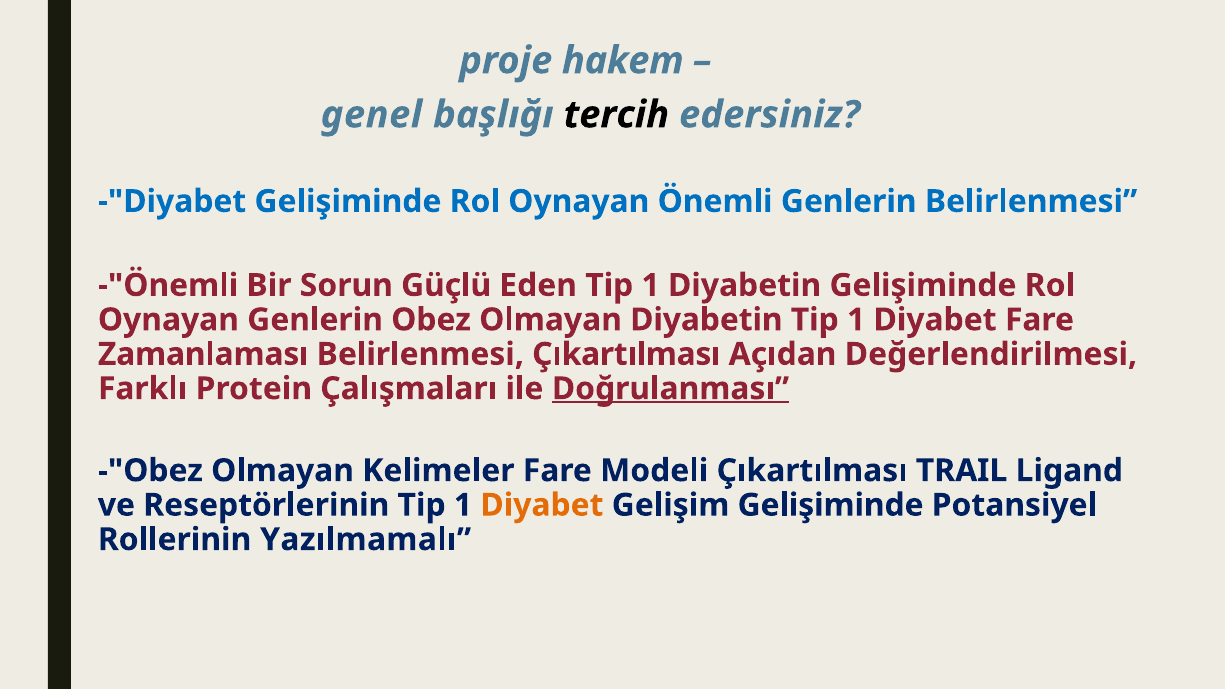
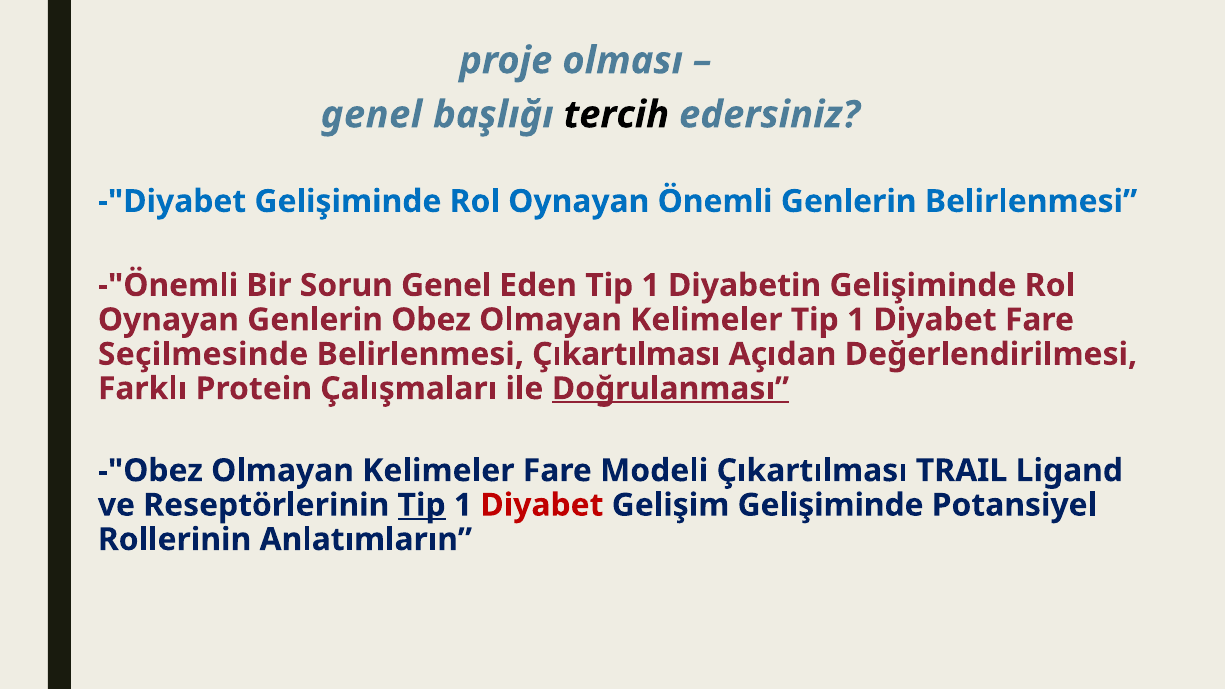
hakem: hakem -> olması
Sorun Güçlü: Güçlü -> Genel
Obez Olmayan Diyabetin: Diyabetin -> Kelimeler
Zamanlaması: Zamanlaması -> Seçilmesinde
Tip at (422, 505) underline: none -> present
Diyabet at (542, 505) colour: orange -> red
Yazılmamalı: Yazılmamalı -> Anlatımların
